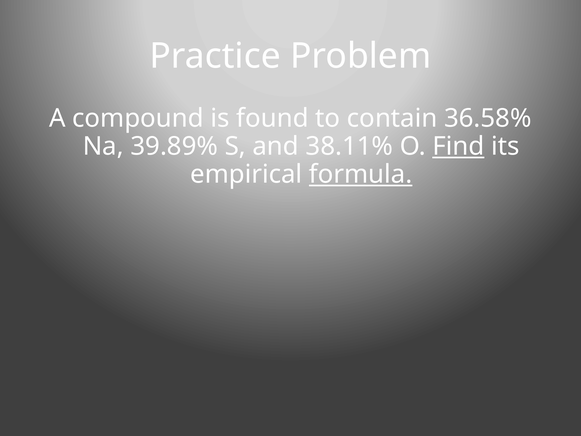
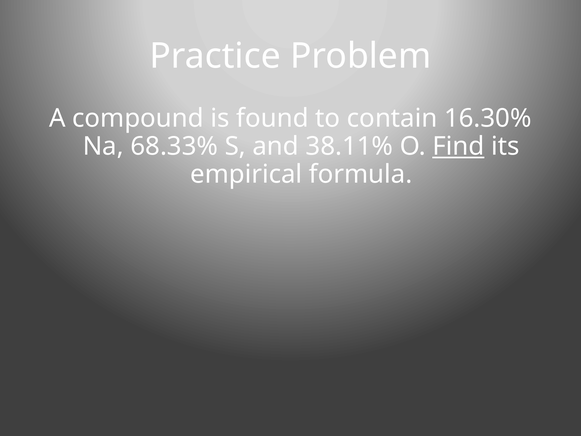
36.58%: 36.58% -> 16.30%
39.89%: 39.89% -> 68.33%
formula underline: present -> none
